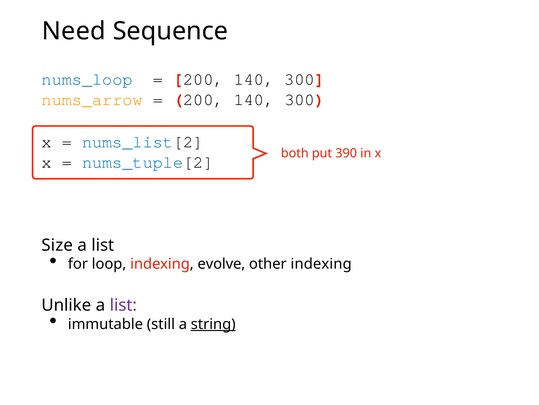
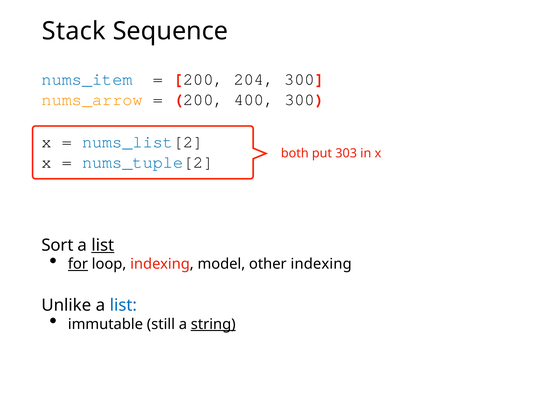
Need: Need -> Stack
nums_loop: nums_loop -> nums_item
140 at (254, 79): 140 -> 204
140 at (254, 99): 140 -> 400
390: 390 -> 303
Size: Size -> Sort
list at (103, 245) underline: none -> present
for underline: none -> present
evolve: evolve -> model
list at (123, 305) colour: purple -> blue
